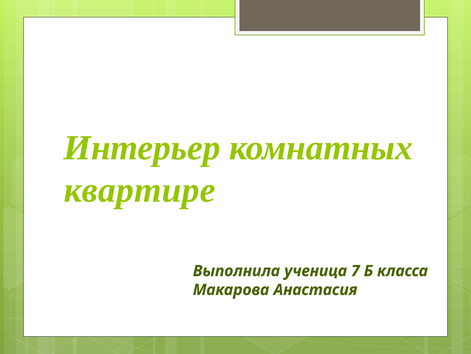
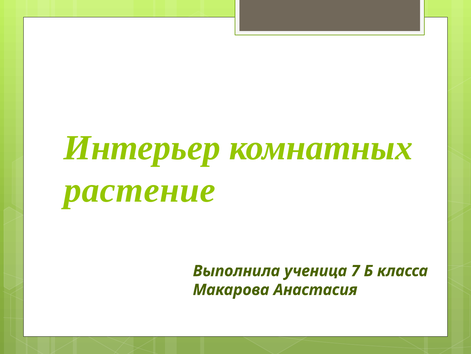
квартире: квартире -> растение
